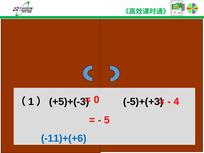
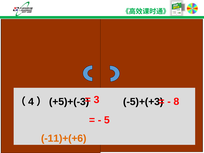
0: 0 -> 3
4: 4 -> 8
1: 1 -> 4
-11)+(+6 colour: blue -> orange
